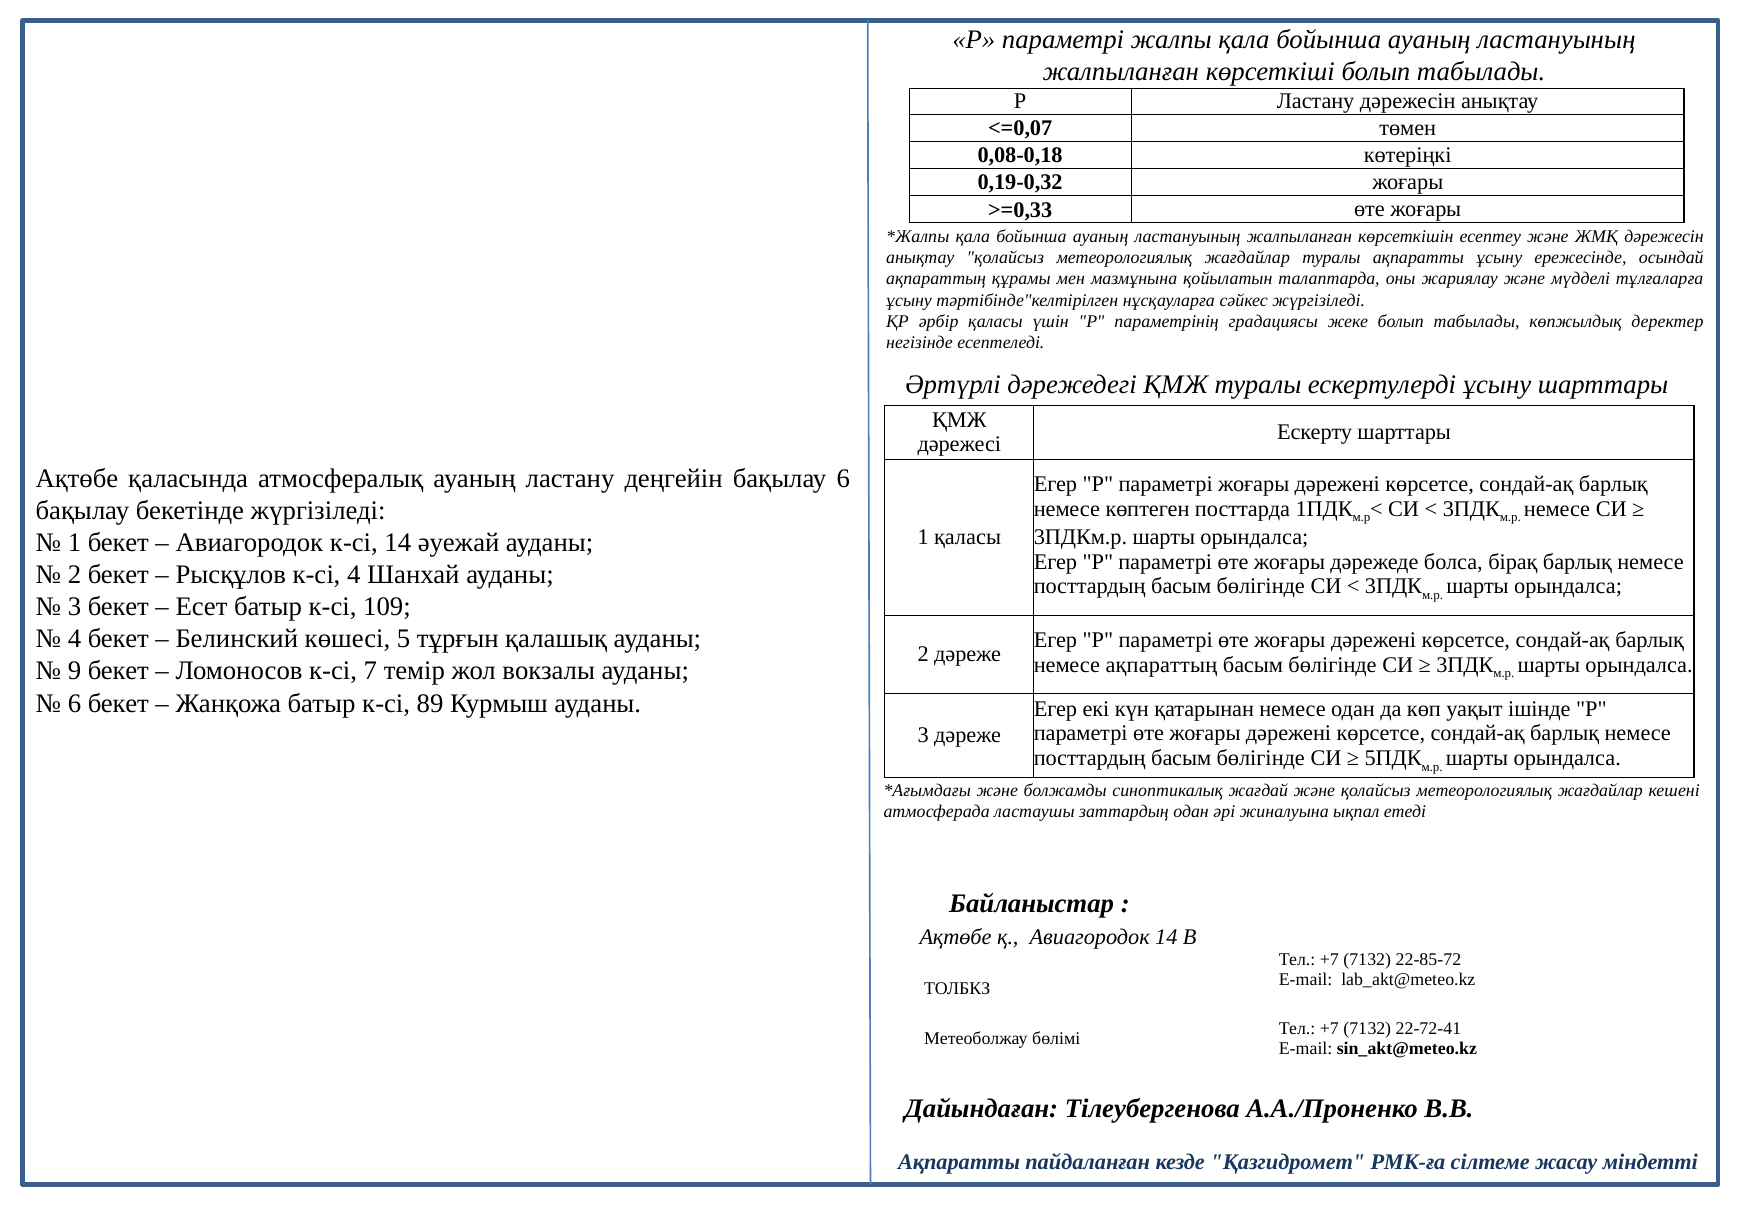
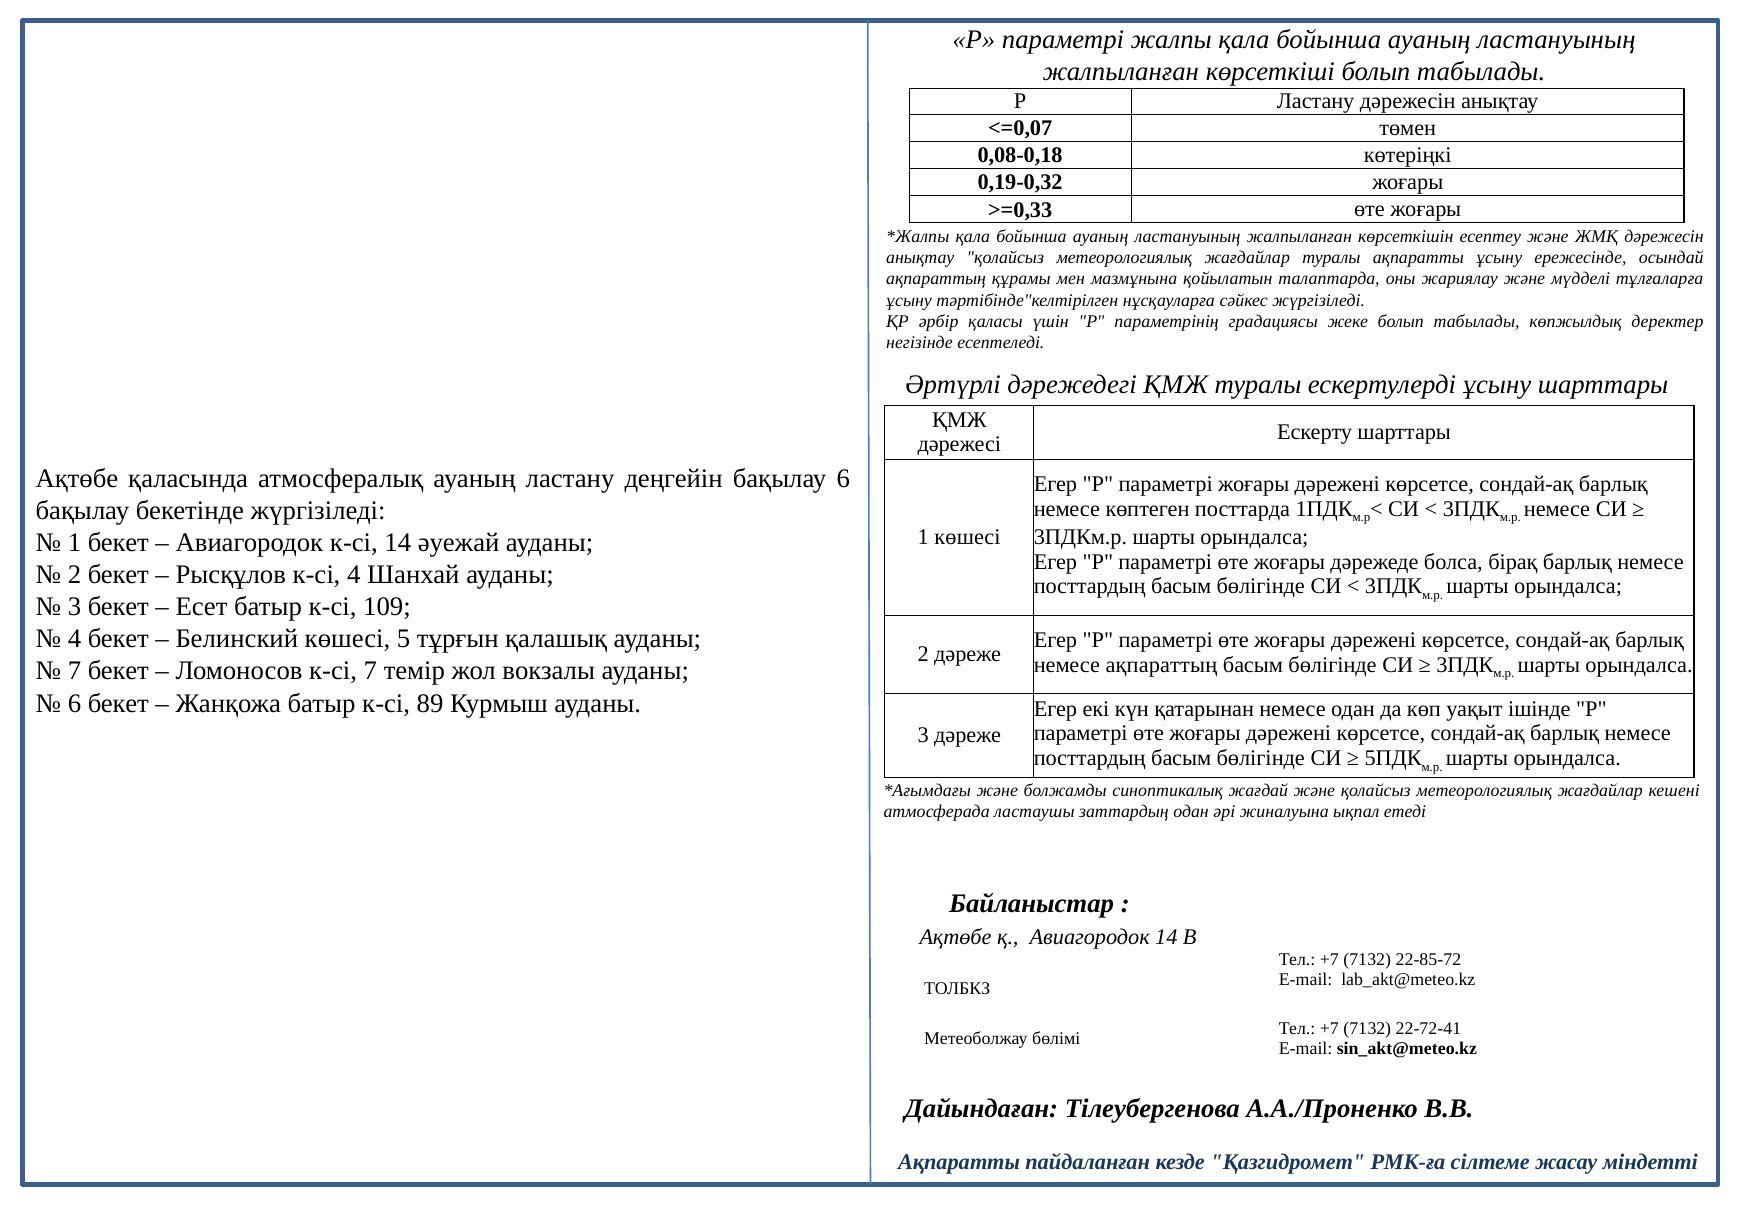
1 қаласы: қаласы -> көшесі
9 at (74, 671): 9 -> 7
